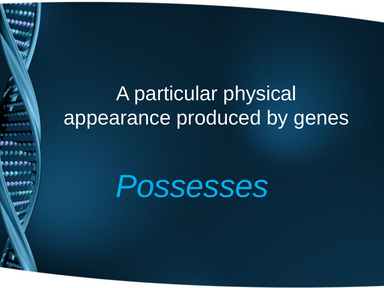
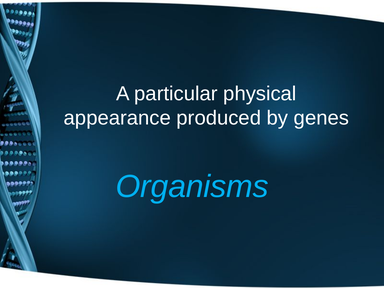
Possesses: Possesses -> Organisms
